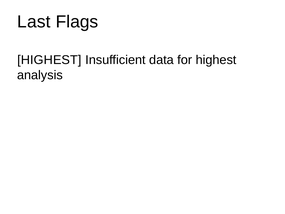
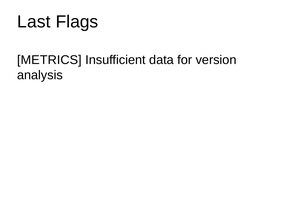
HIGHEST at (49, 60): HIGHEST -> METRICS
for highest: highest -> version
